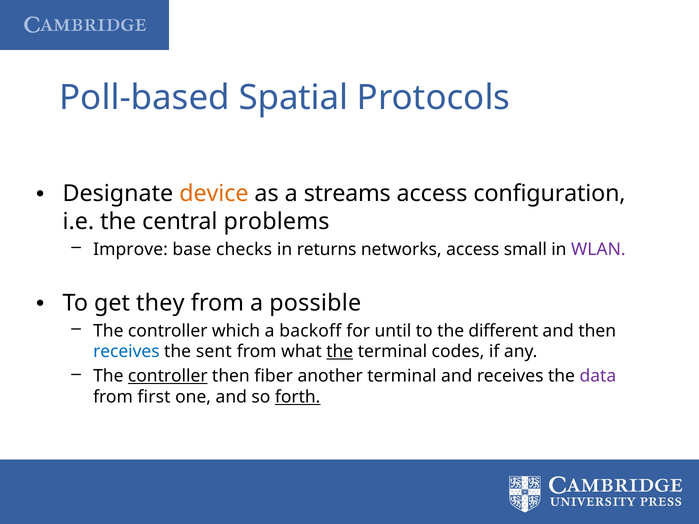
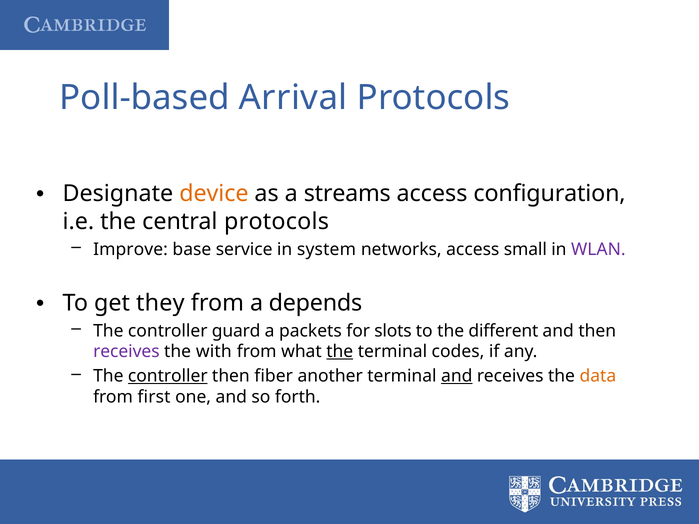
Spatial: Spatial -> Arrival
central problems: problems -> protocols
checks: checks -> service
returns: returns -> system
possible: possible -> depends
which: which -> guard
backoff: backoff -> packets
until: until -> slots
receives at (126, 352) colour: blue -> purple
sent: sent -> with
and at (457, 376) underline: none -> present
data colour: purple -> orange
forth underline: present -> none
